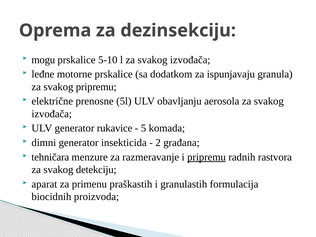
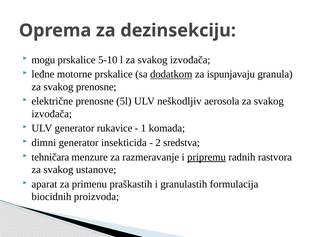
dodatkom underline: none -> present
svakog pripremu: pripremu -> prenosne
obavljanju: obavljanju -> neškodljiv
5: 5 -> 1
građana: građana -> sredstva
detekciju: detekciju -> ustanove
